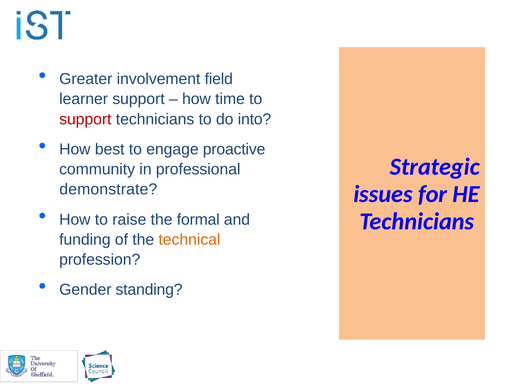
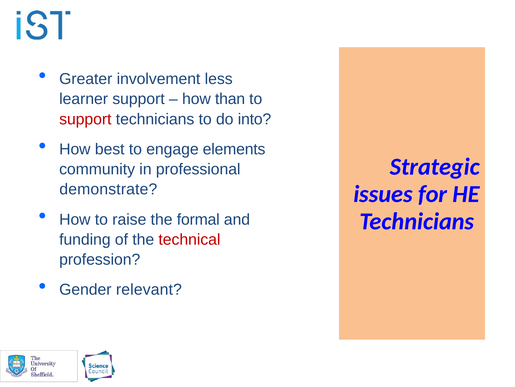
field: field -> less
time: time -> than
proactive: proactive -> elements
technical colour: orange -> red
standing: standing -> relevant
